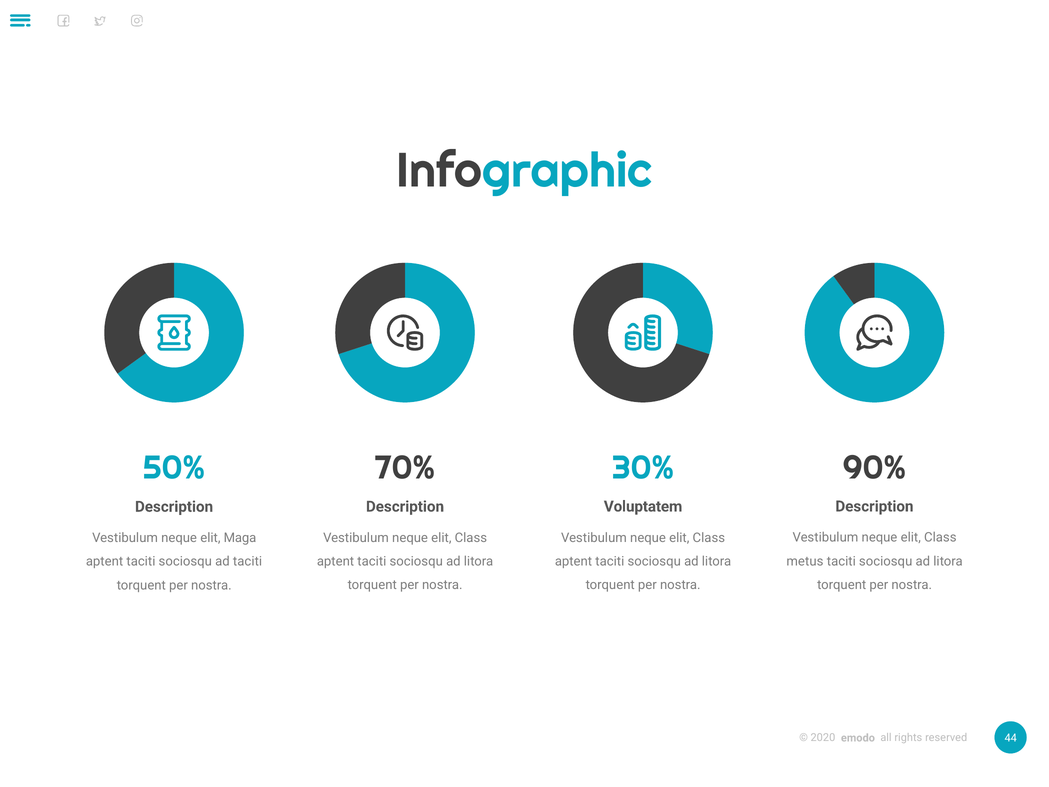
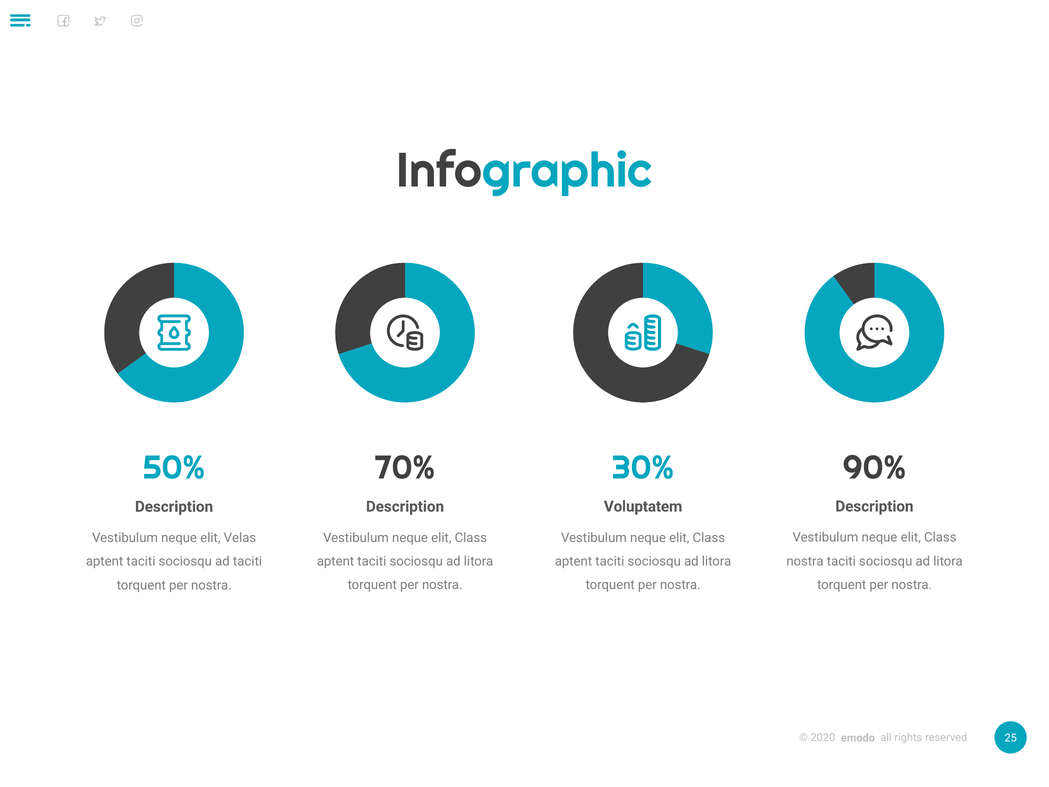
Maga: Maga -> Velas
metus at (805, 561): metus -> nostra
44: 44 -> 25
